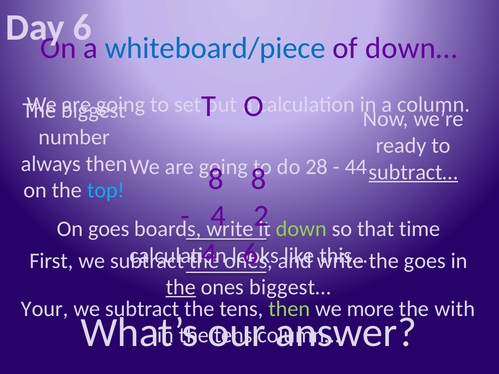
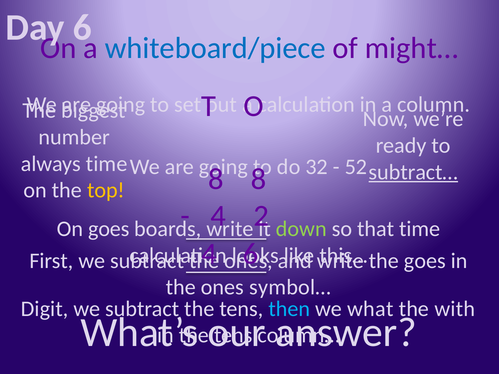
down…: down… -> might…
always then: then -> time
28: 28 -> 32
44: 44 -> 52
top colour: light blue -> yellow
the at (181, 287) underline: present -> none
biggest…: biggest… -> symbol…
Your: Your -> Digit
then at (289, 309) colour: light green -> light blue
more: more -> what
